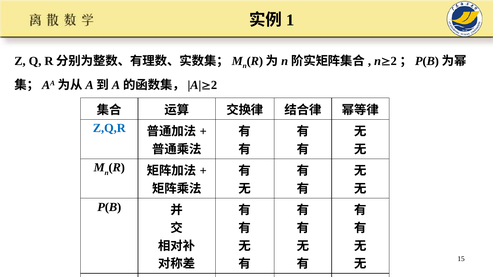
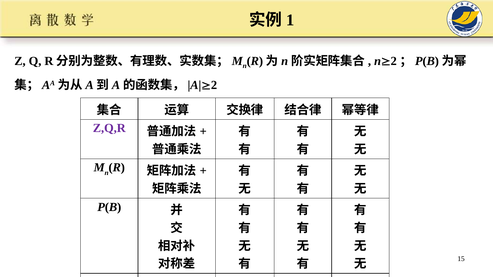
Z,Q,R colour: blue -> purple
